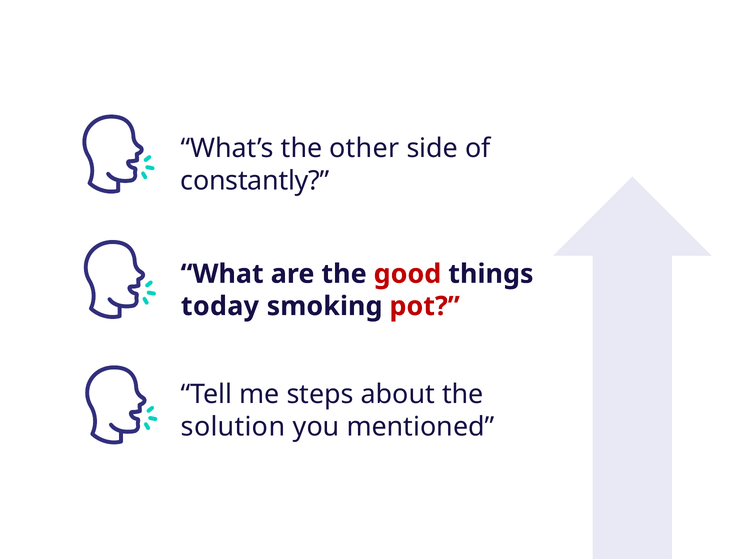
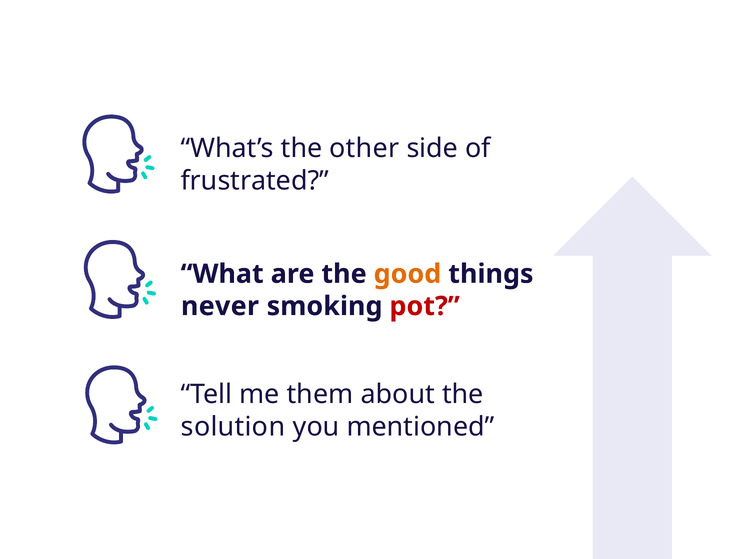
constantly: constantly -> frustrated
good colour: red -> orange
today: today -> never
steps: steps -> them
